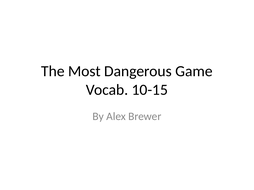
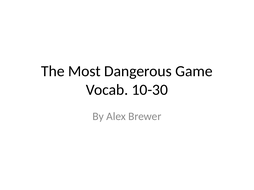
10-15: 10-15 -> 10-30
